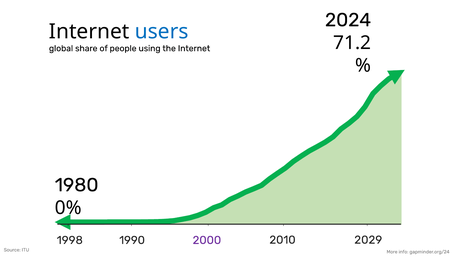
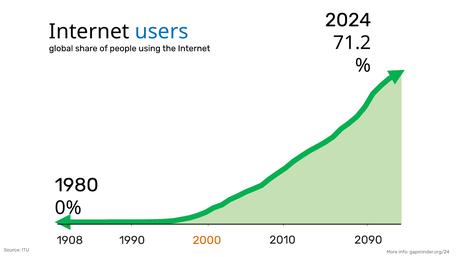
1998: 1998 -> 1908
2000 colour: purple -> orange
2029: 2029 -> 2090
